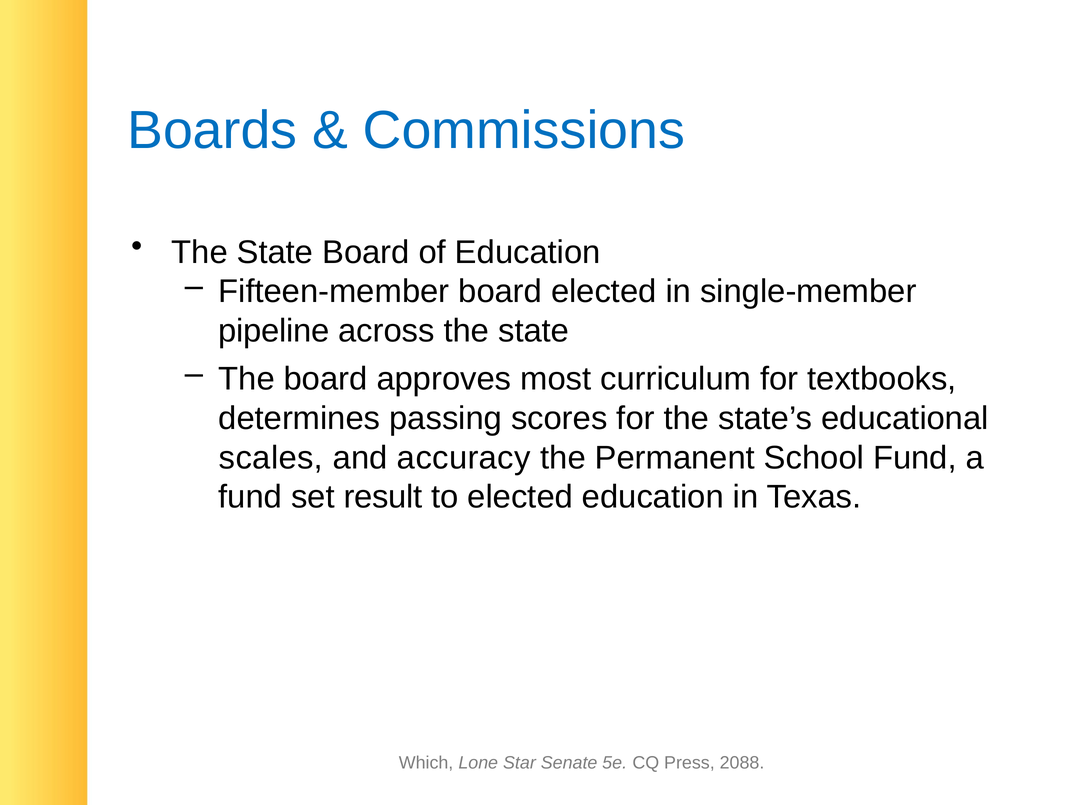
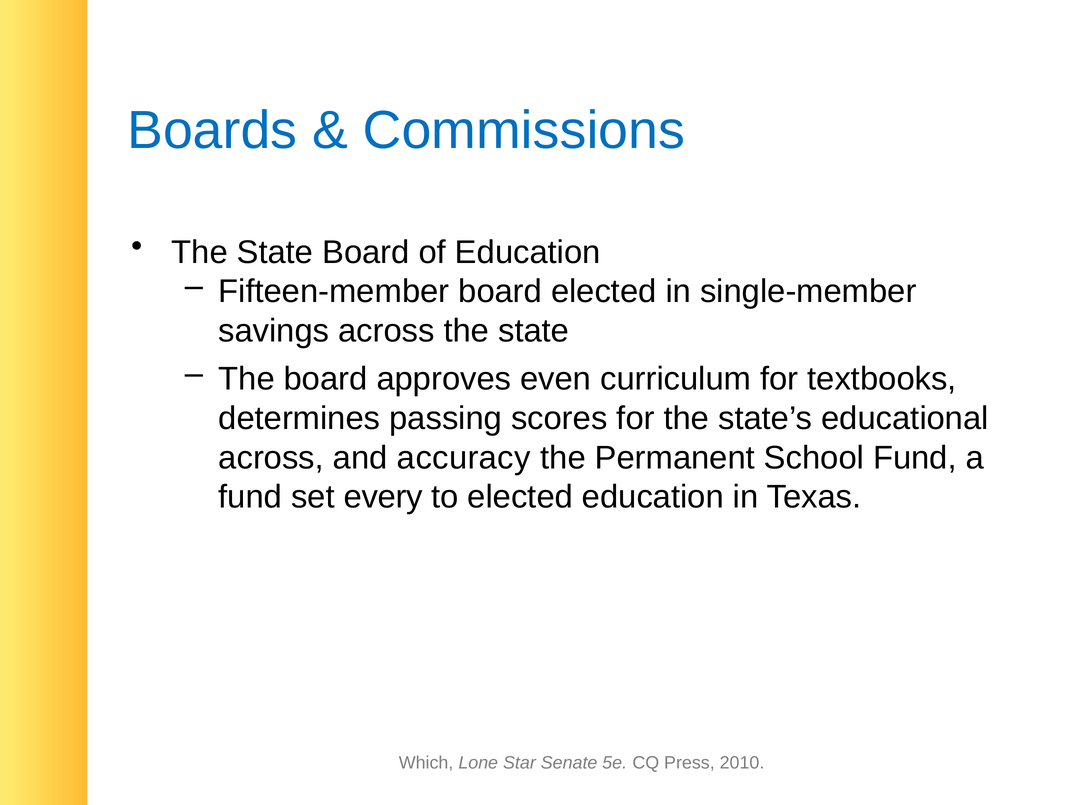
pipeline: pipeline -> savings
most: most -> even
scales at (271, 458): scales -> across
result: result -> every
2088: 2088 -> 2010
